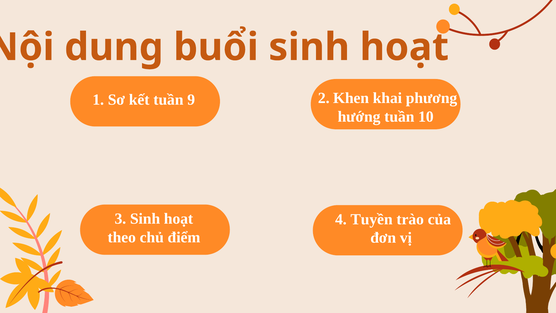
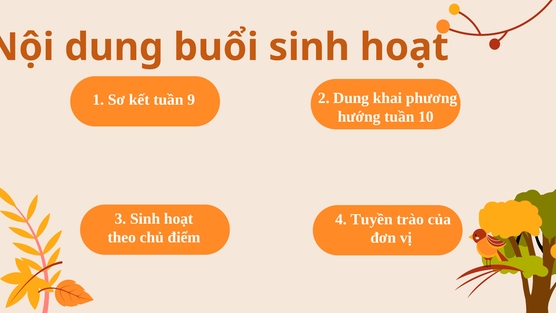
2 Khen: Khen -> Dung
